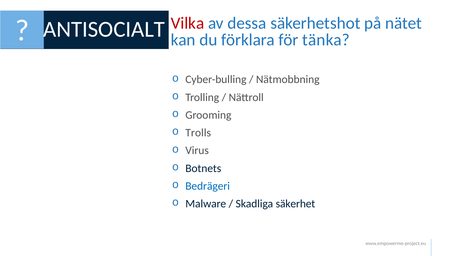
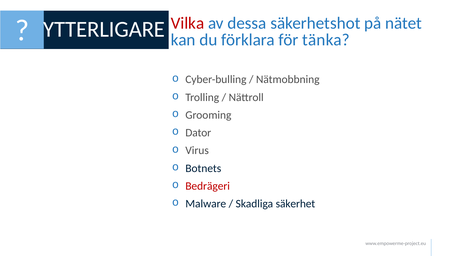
ANTISOCIALT: ANTISOCIALT -> YTTERLIGARE
Trolls: Trolls -> Dator
Bedrägeri colour: blue -> red
